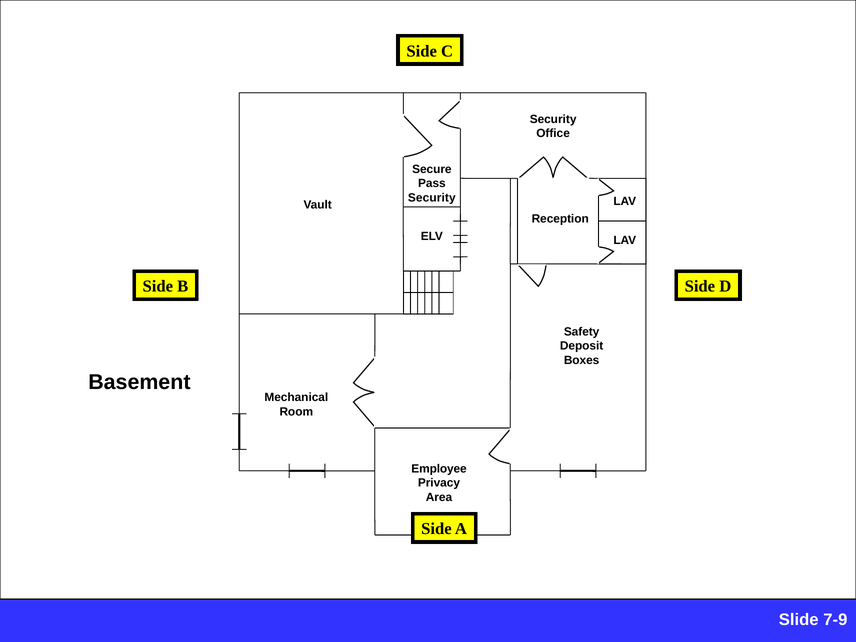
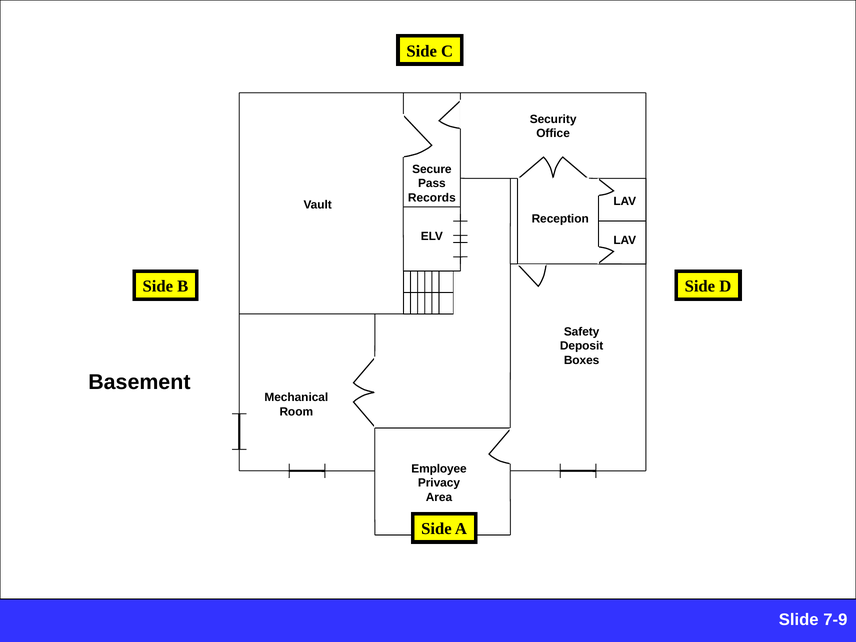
Security at (432, 198): Security -> Records
